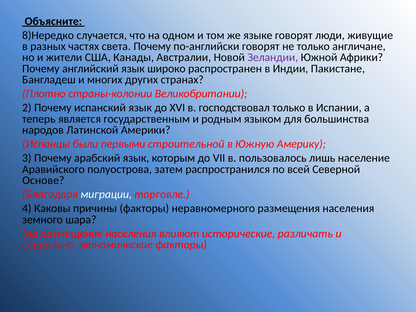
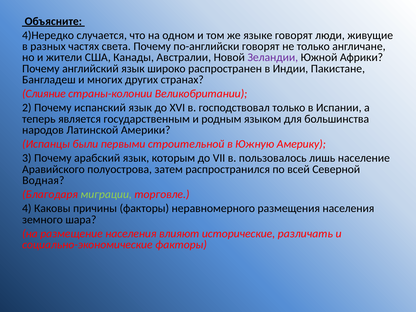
8)Нередко: 8)Нередко -> 4)Нередко
Плотно: Плотно -> Слияние
Основе: Основе -> Водная
миграции colour: white -> light green
